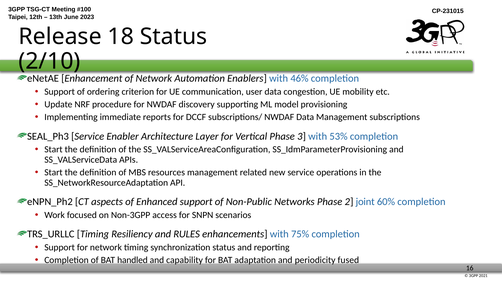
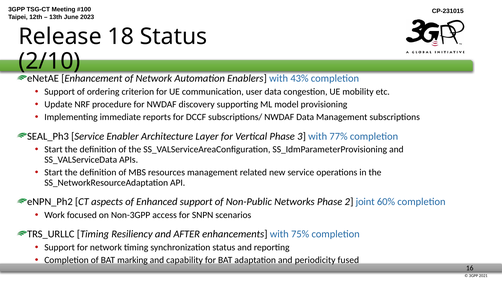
46%: 46% -> 43%
53%: 53% -> 77%
RULES: RULES -> AFTER
handled: handled -> marking
